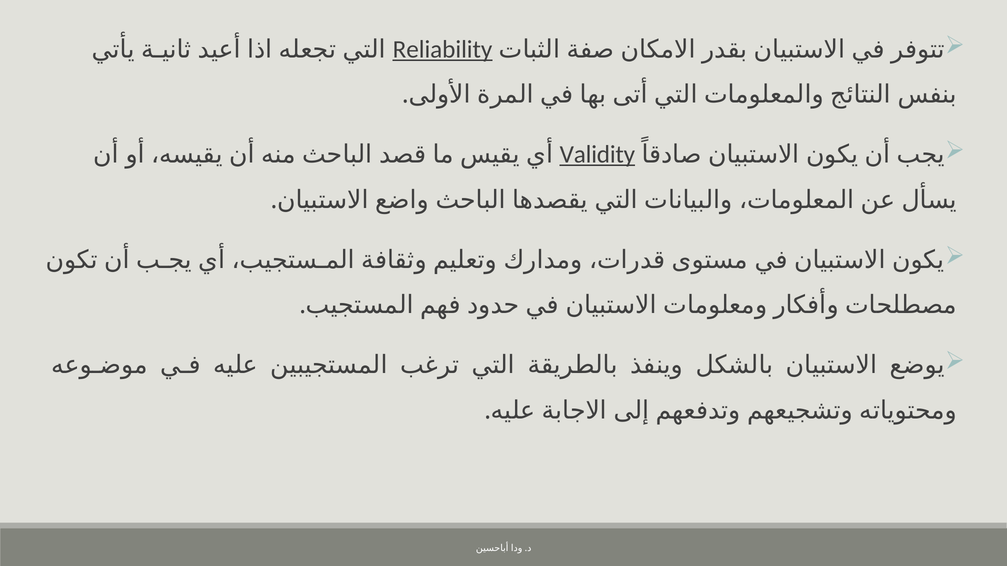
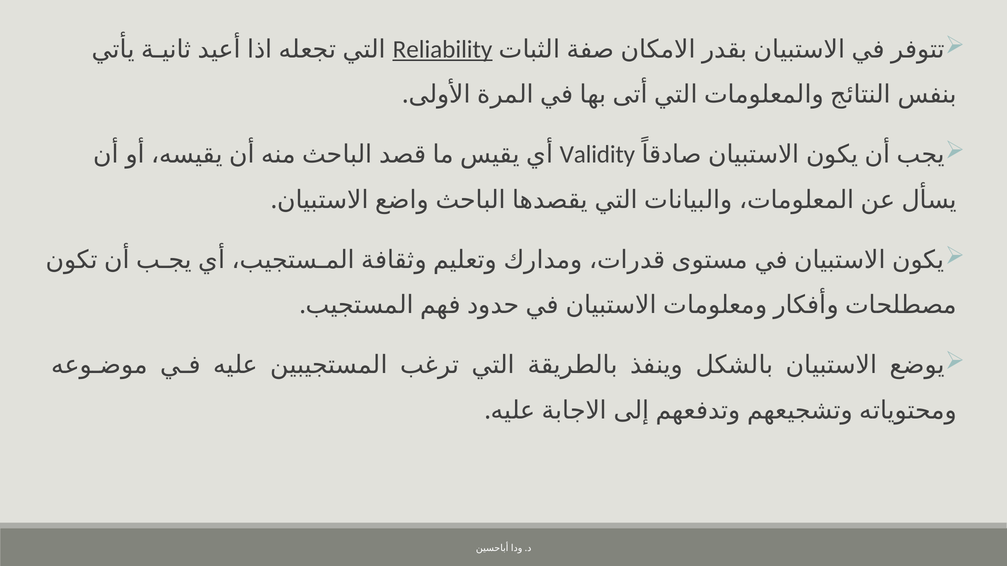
Validity underline: present -> none
